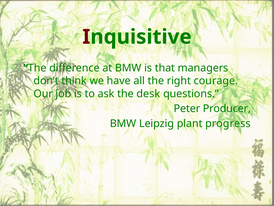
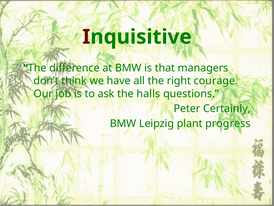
desk: desk -> halls
Producer: Producer -> Certainly
